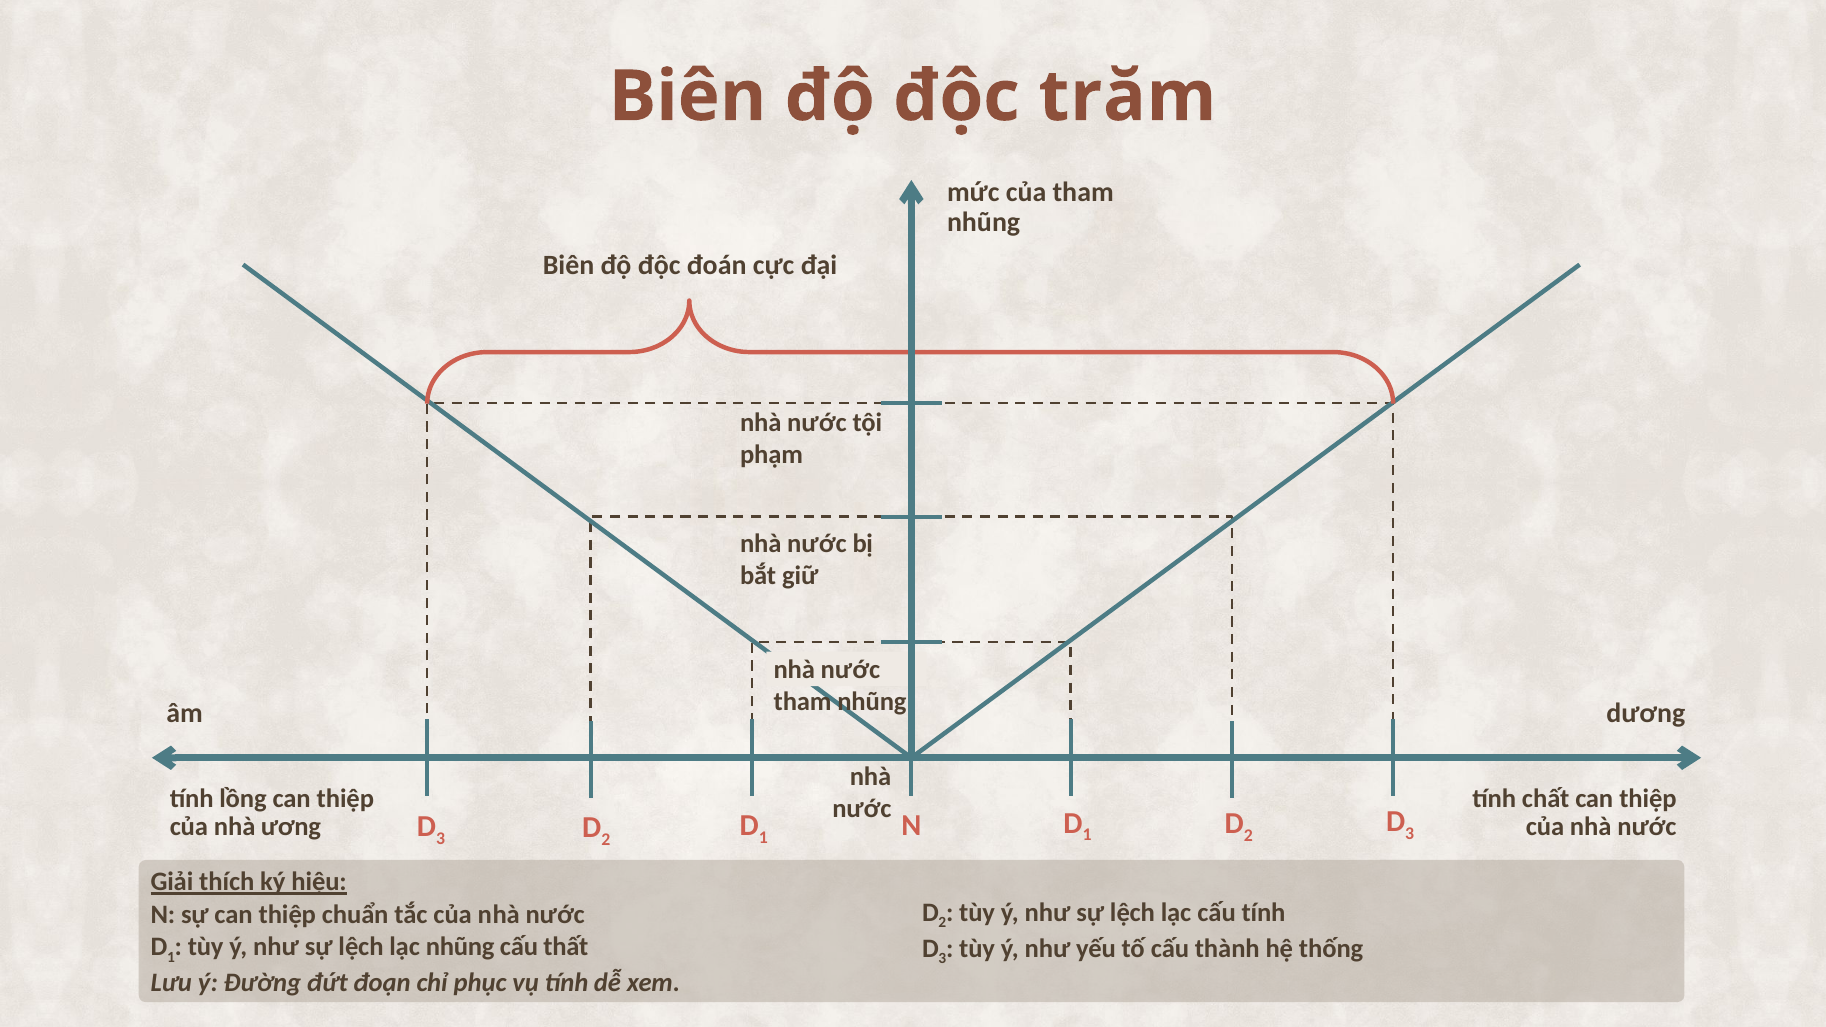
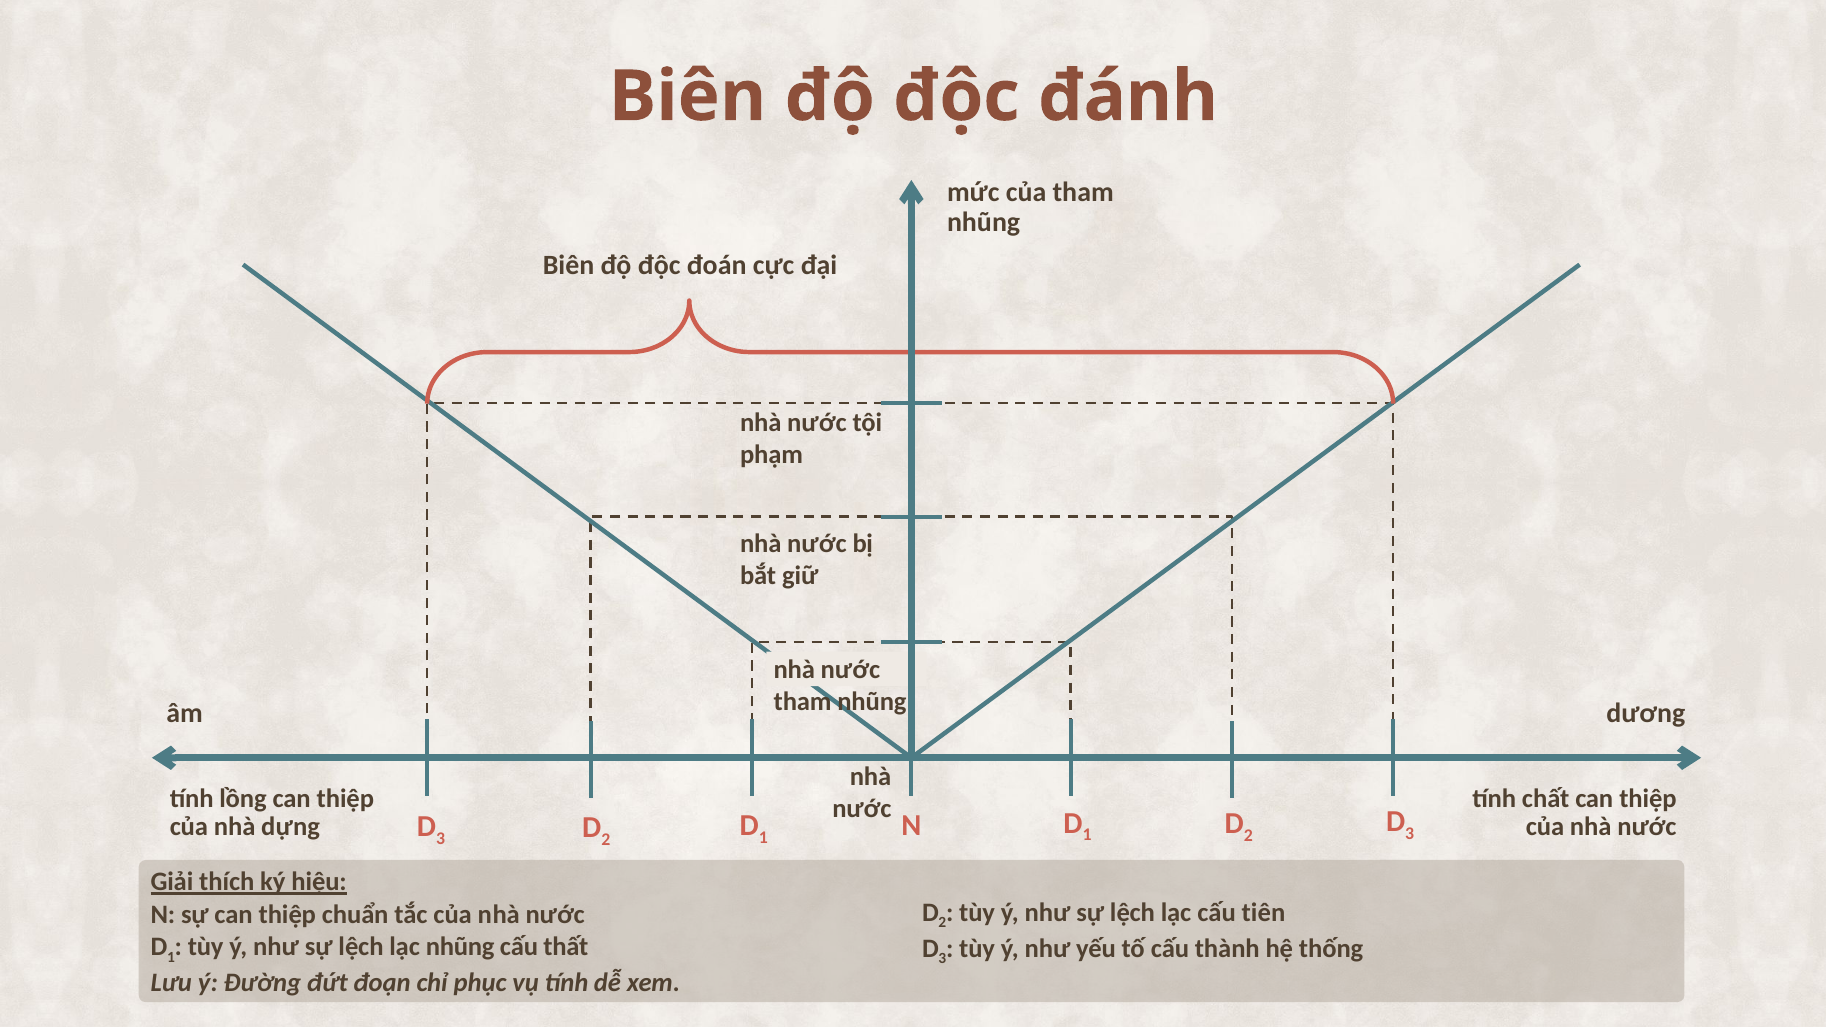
trăm: trăm -> đánh
ương: ương -> dựng
cấu tính: tính -> tiên
